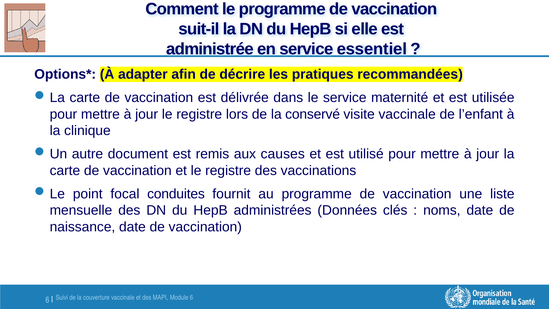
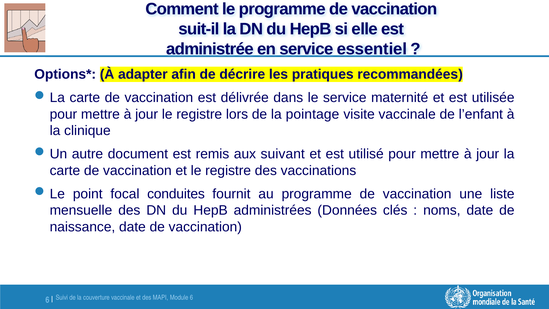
conservé: conservé -> pointage
causes: causes -> suivant
